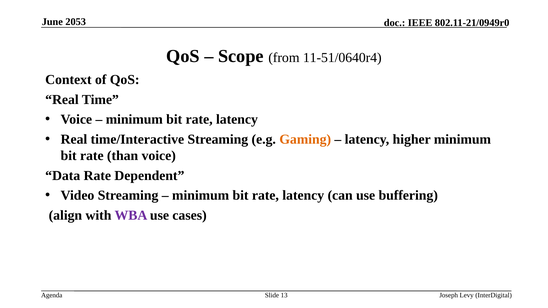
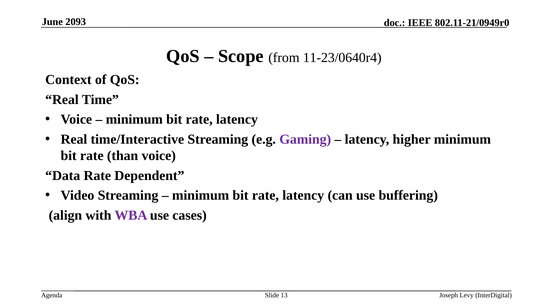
2053: 2053 -> 2093
11-51/0640r4: 11-51/0640r4 -> 11-23/0640r4
Gaming colour: orange -> purple
